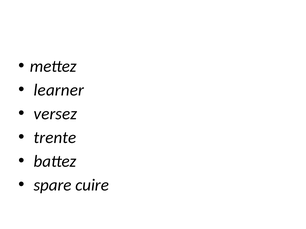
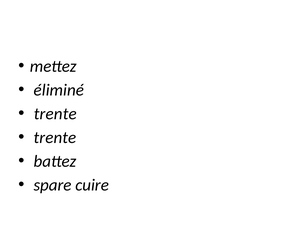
learner: learner -> éliminé
versez at (55, 114): versez -> trente
